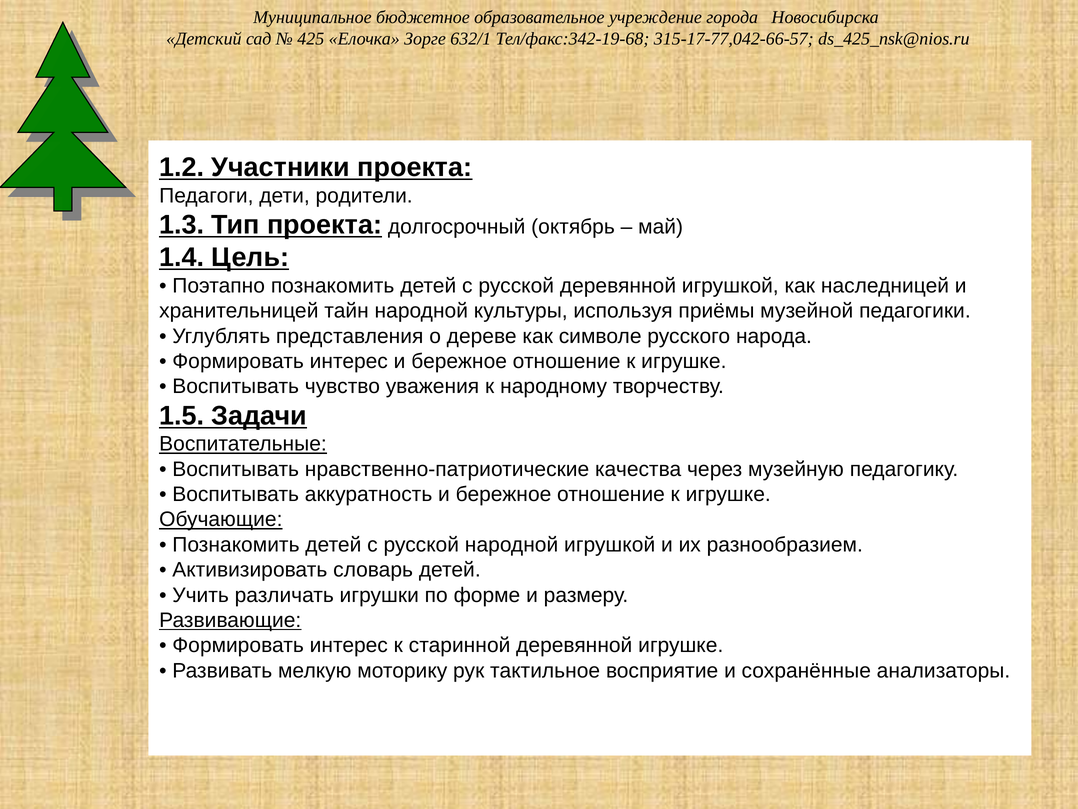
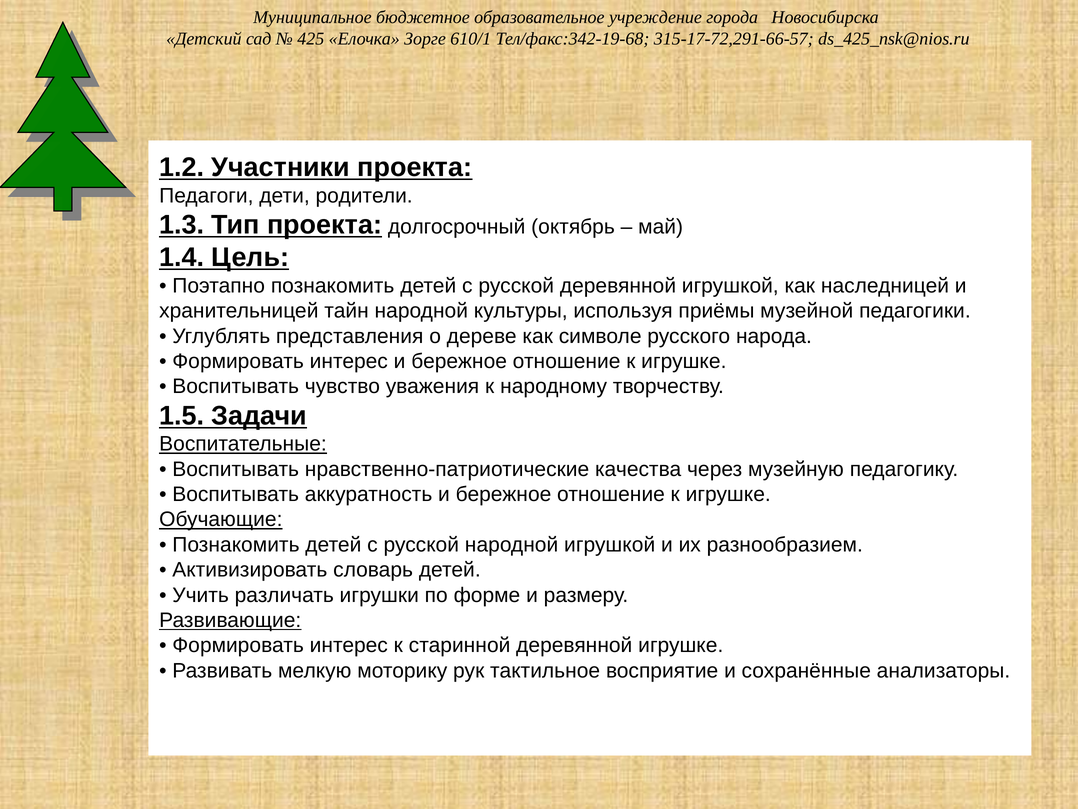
632/1: 632/1 -> 610/1
315-17-77,042-66-57: 315-17-77,042-66-57 -> 315-17-72,291-66-57
